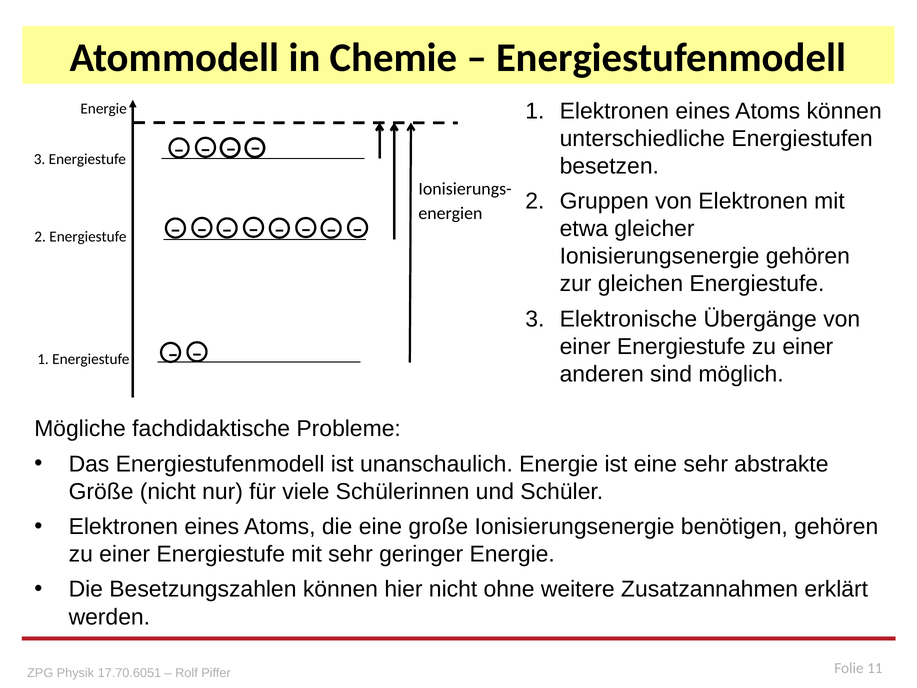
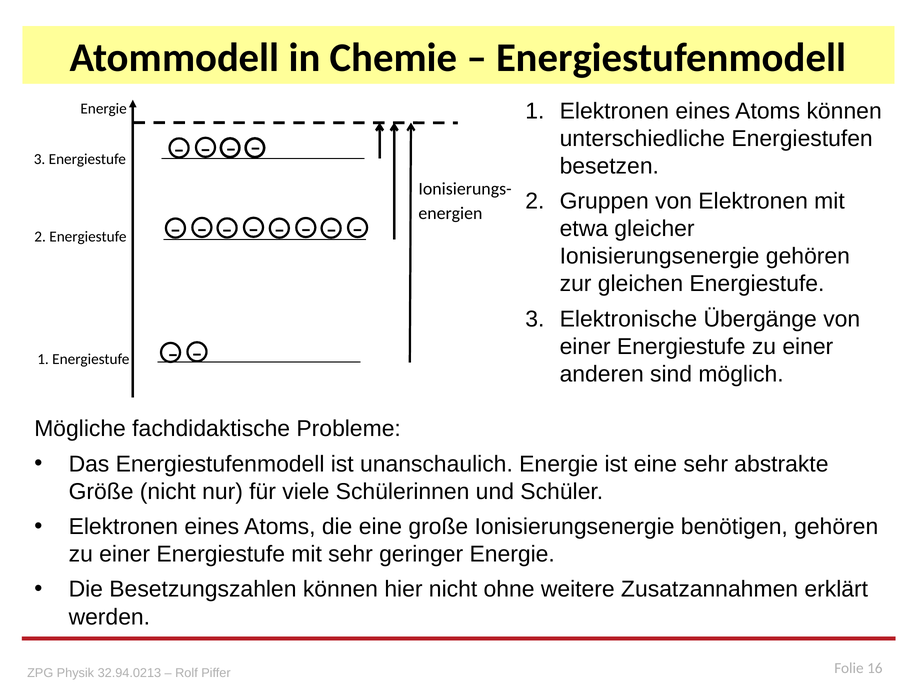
17.70.6051: 17.70.6051 -> 32.94.0213
11: 11 -> 16
